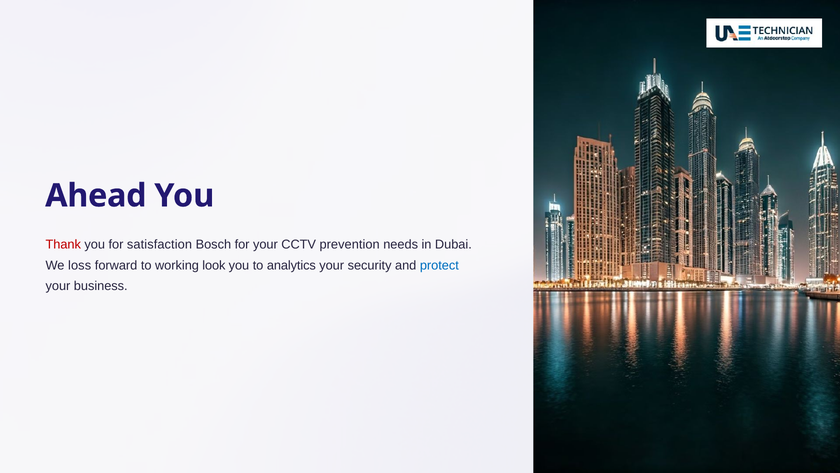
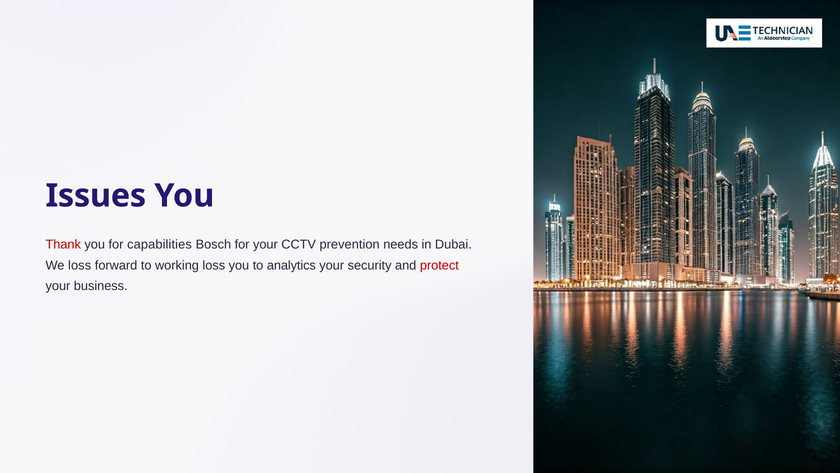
Ahead: Ahead -> Issues
satisfaction: satisfaction -> capabilities
working look: look -> loss
protect colour: blue -> red
